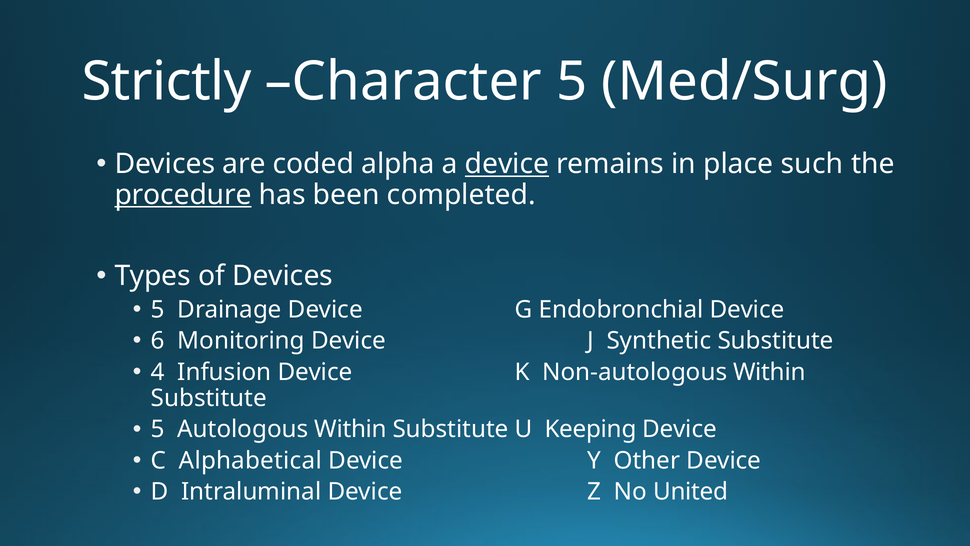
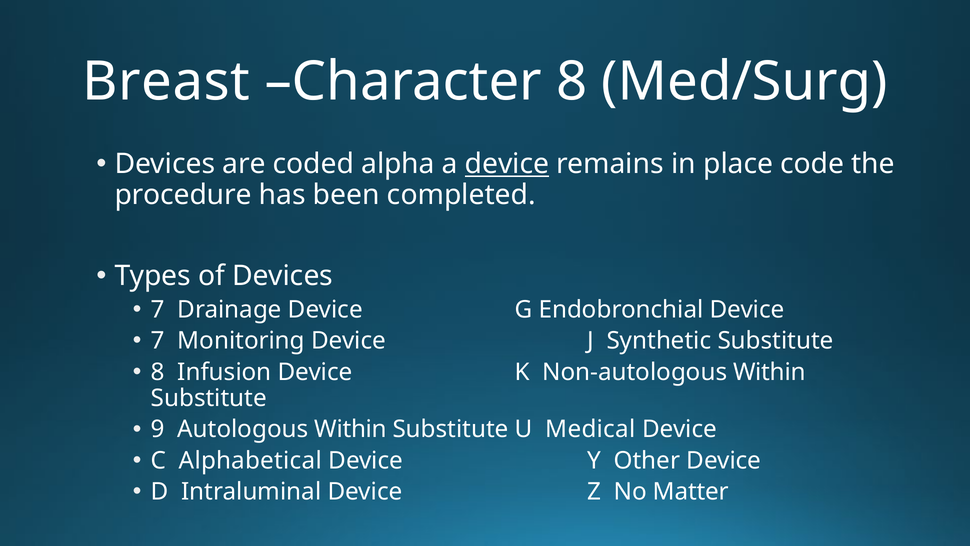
Strictly: Strictly -> Breast
Character 5: 5 -> 8
such: such -> code
procedure underline: present -> none
5 at (158, 309): 5 -> 7
6 at (158, 341): 6 -> 7
4 at (158, 372): 4 -> 8
5 at (158, 429): 5 -> 9
Keeping: Keeping -> Medical
United: United -> Matter
